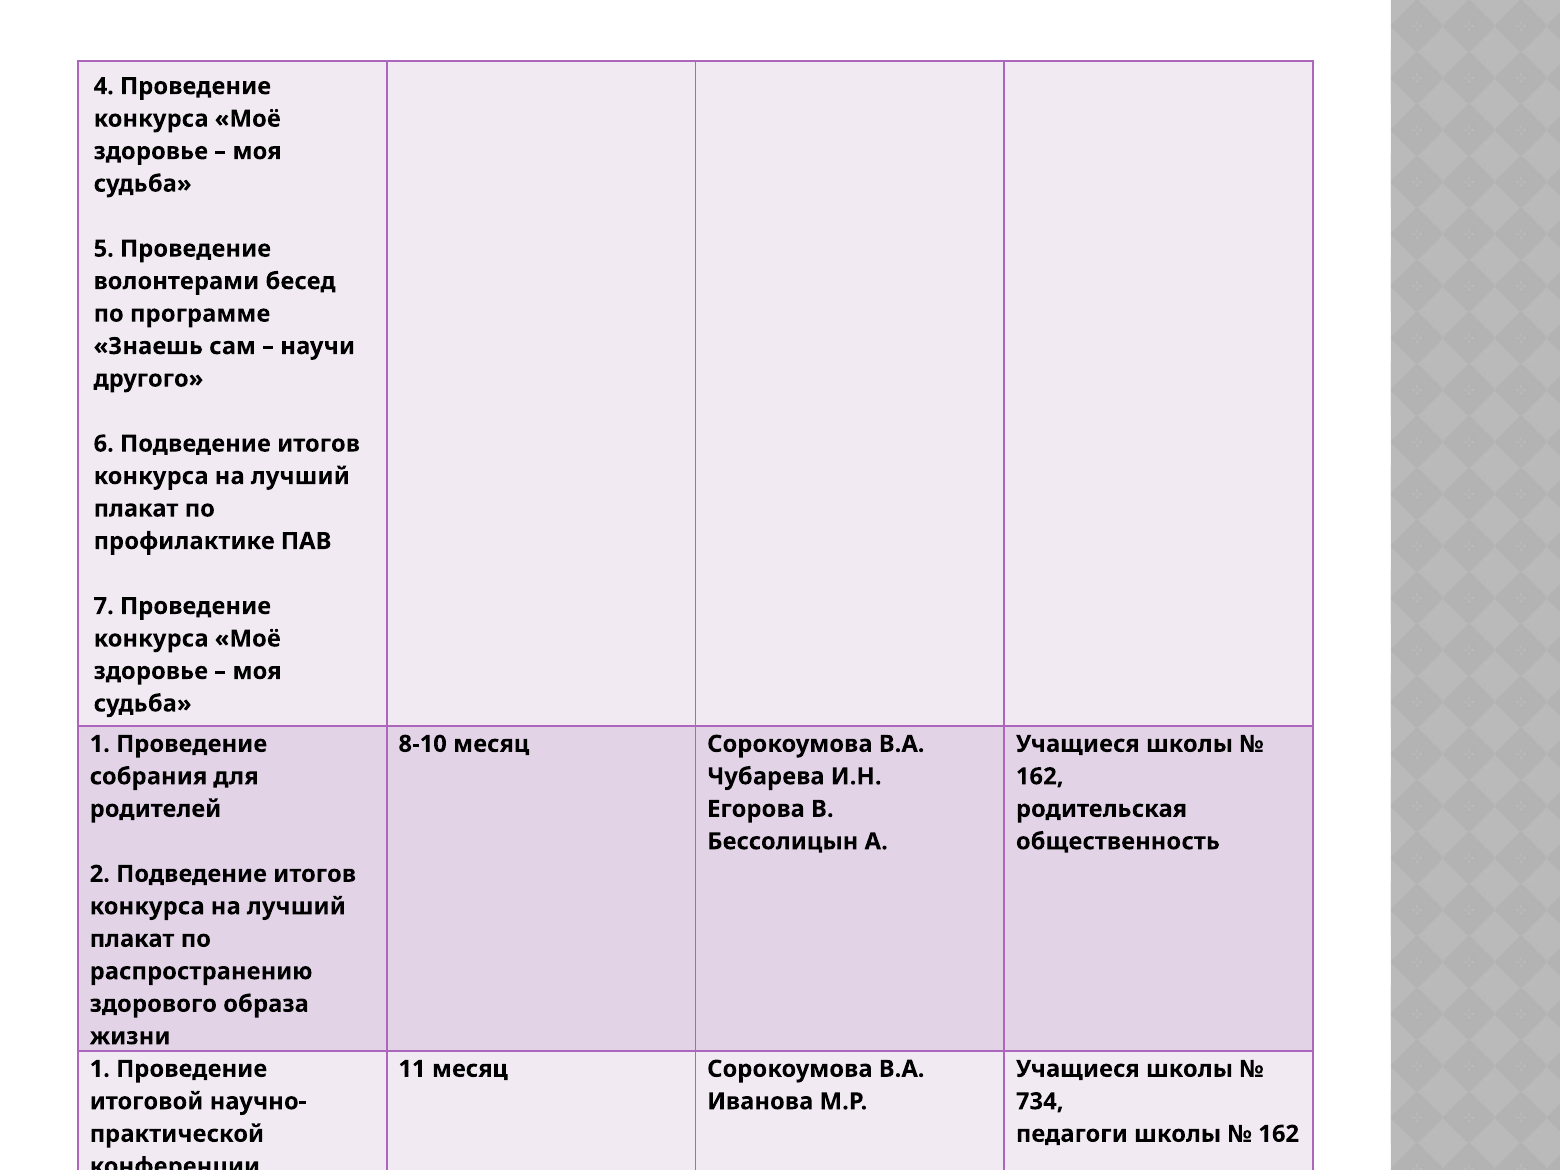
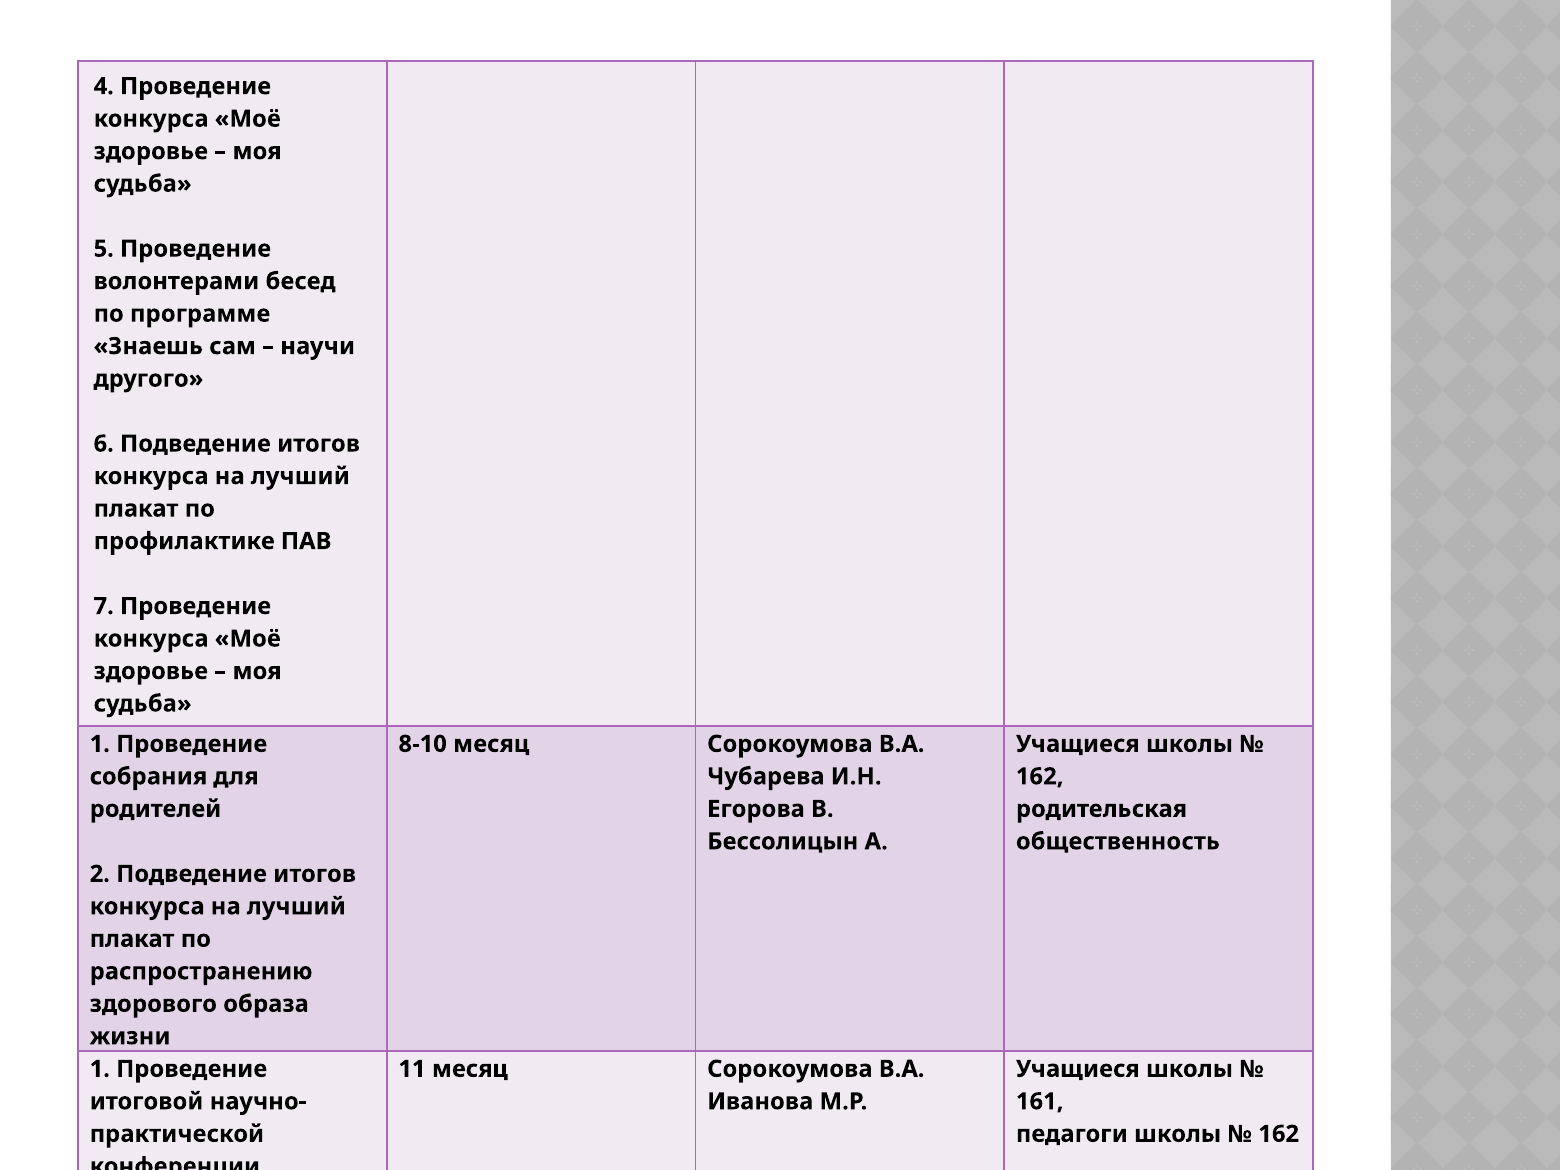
734: 734 -> 161
